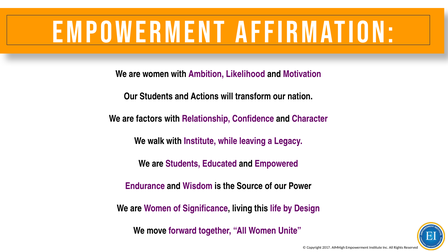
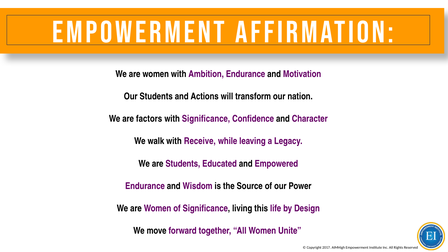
Ambition Likelihood: Likelihood -> Endurance
with Relationship: Relationship -> Significance
with Institute: Institute -> Receive
